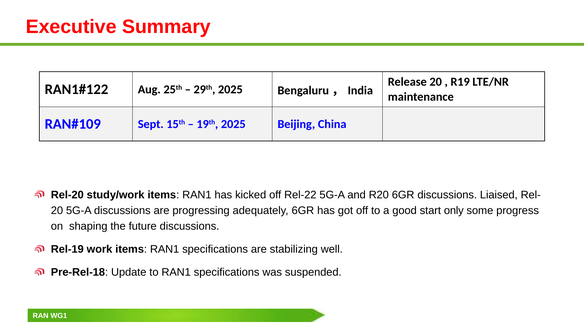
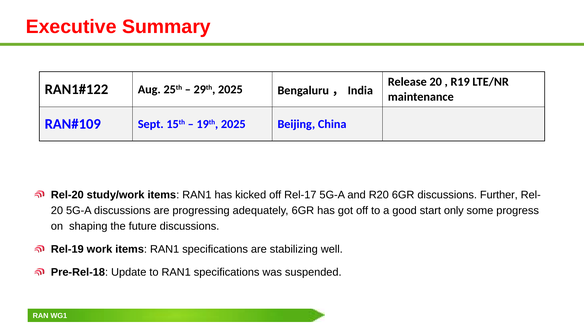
Rel-22: Rel-22 -> Rel-17
Liaised: Liaised -> Further
